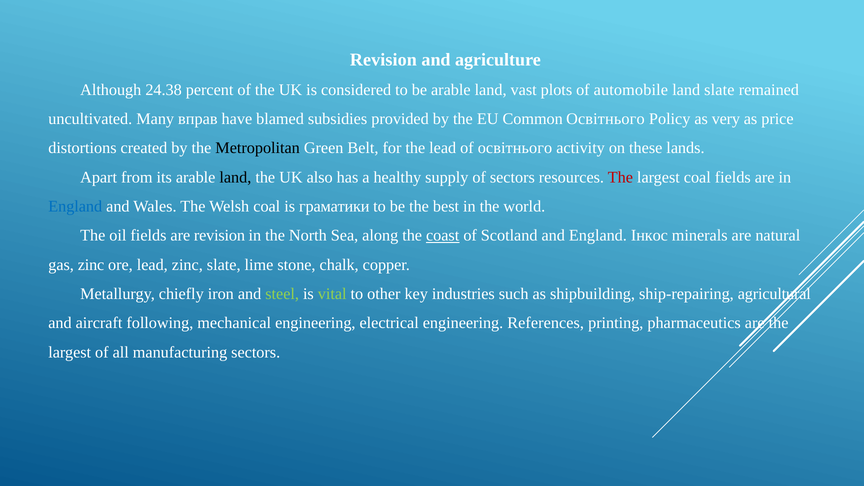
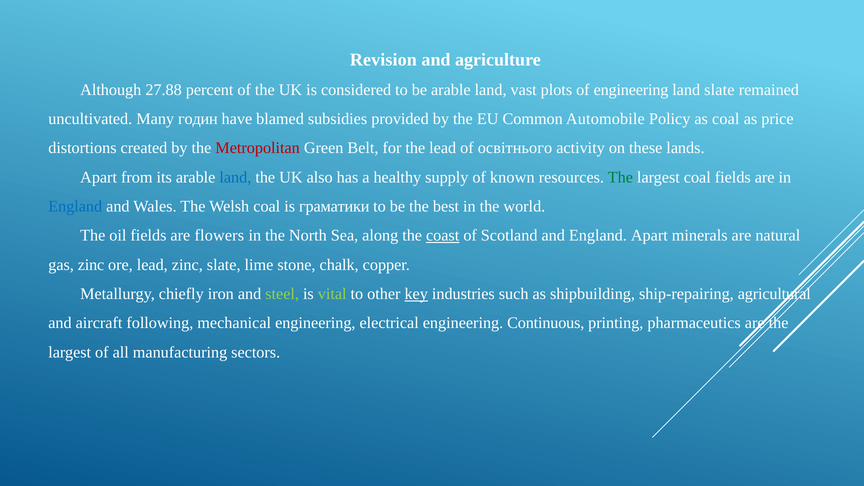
24.38: 24.38 -> 27.88
of automobile: automobile -> engineering
вправ: вправ -> годин
Common Освітнього: Освітнього -> Automobile
as very: very -> coal
Metropolitan colour: black -> red
land at (235, 177) colour: black -> blue
of sectors: sectors -> known
The at (620, 177) colour: red -> green
are revision: revision -> flowers
England Інкос: Інкос -> Apart
key underline: none -> present
References: References -> Continuous
